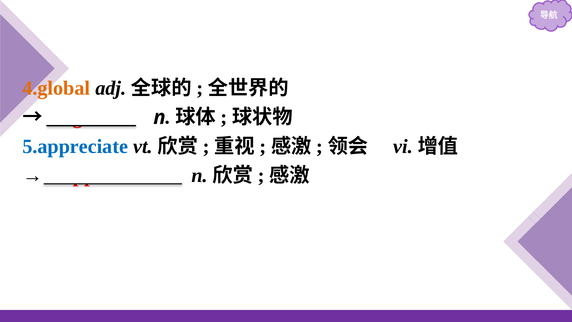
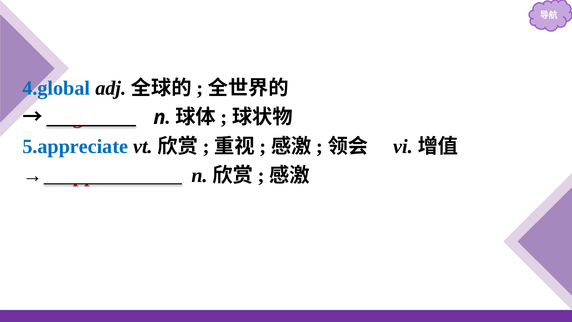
4.global colour: orange -> blue
